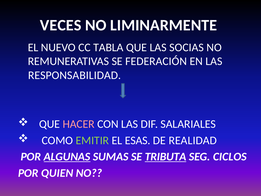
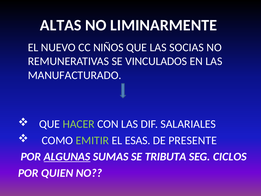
VECES: VECES -> ALTAS
TABLA: TABLA -> NIÑOS
FEDERACIÓN: FEDERACIÓN -> VINCULADOS
RESPONSABILIDAD: RESPONSABILIDAD -> MANUFACTURADO
HACER colour: pink -> light green
REALIDAD: REALIDAD -> PRESENTE
TRIBUTA underline: present -> none
